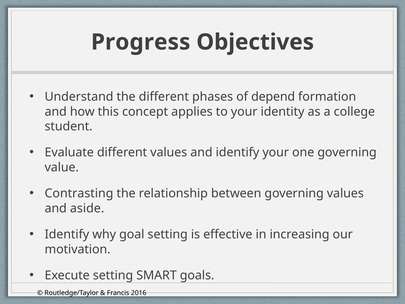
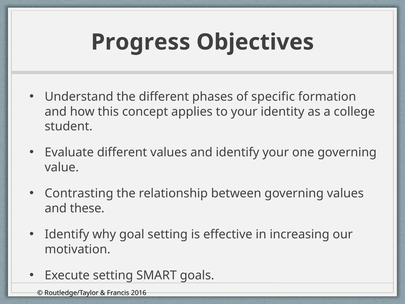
depend: depend -> specific
aside: aside -> these
